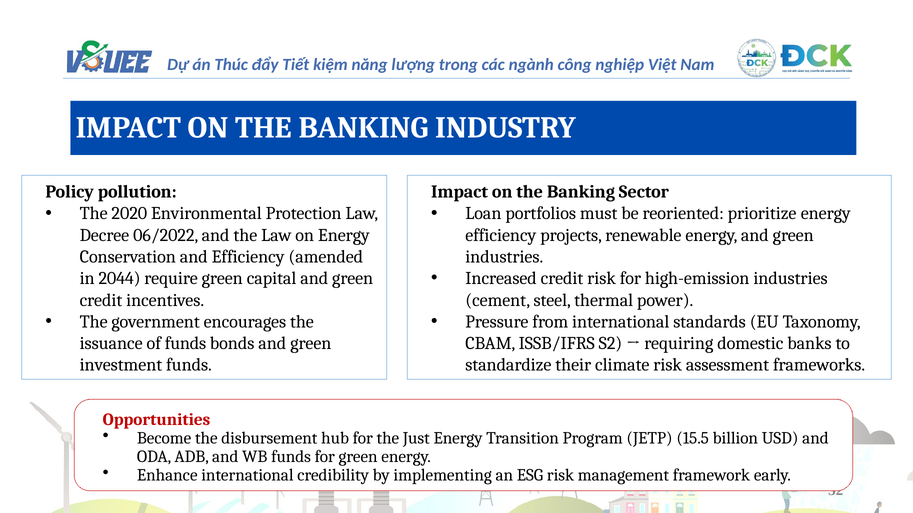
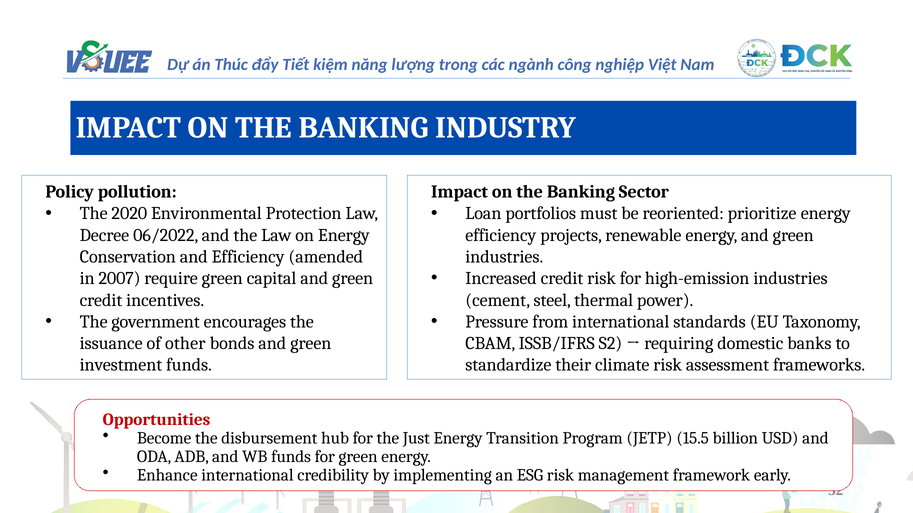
2044: 2044 -> 2007
of funds: funds -> other
